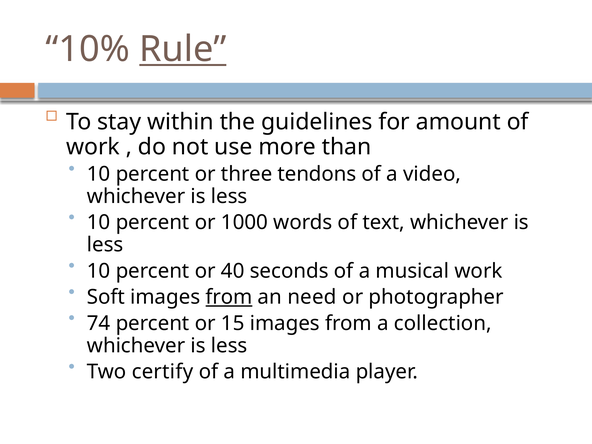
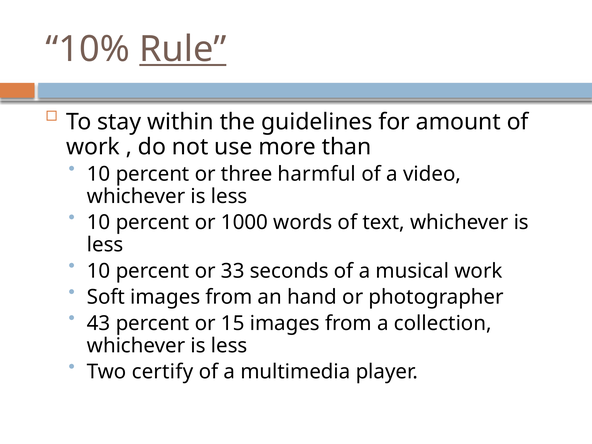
tendons: tendons -> harmful
40: 40 -> 33
from at (229, 297) underline: present -> none
need: need -> hand
74: 74 -> 43
